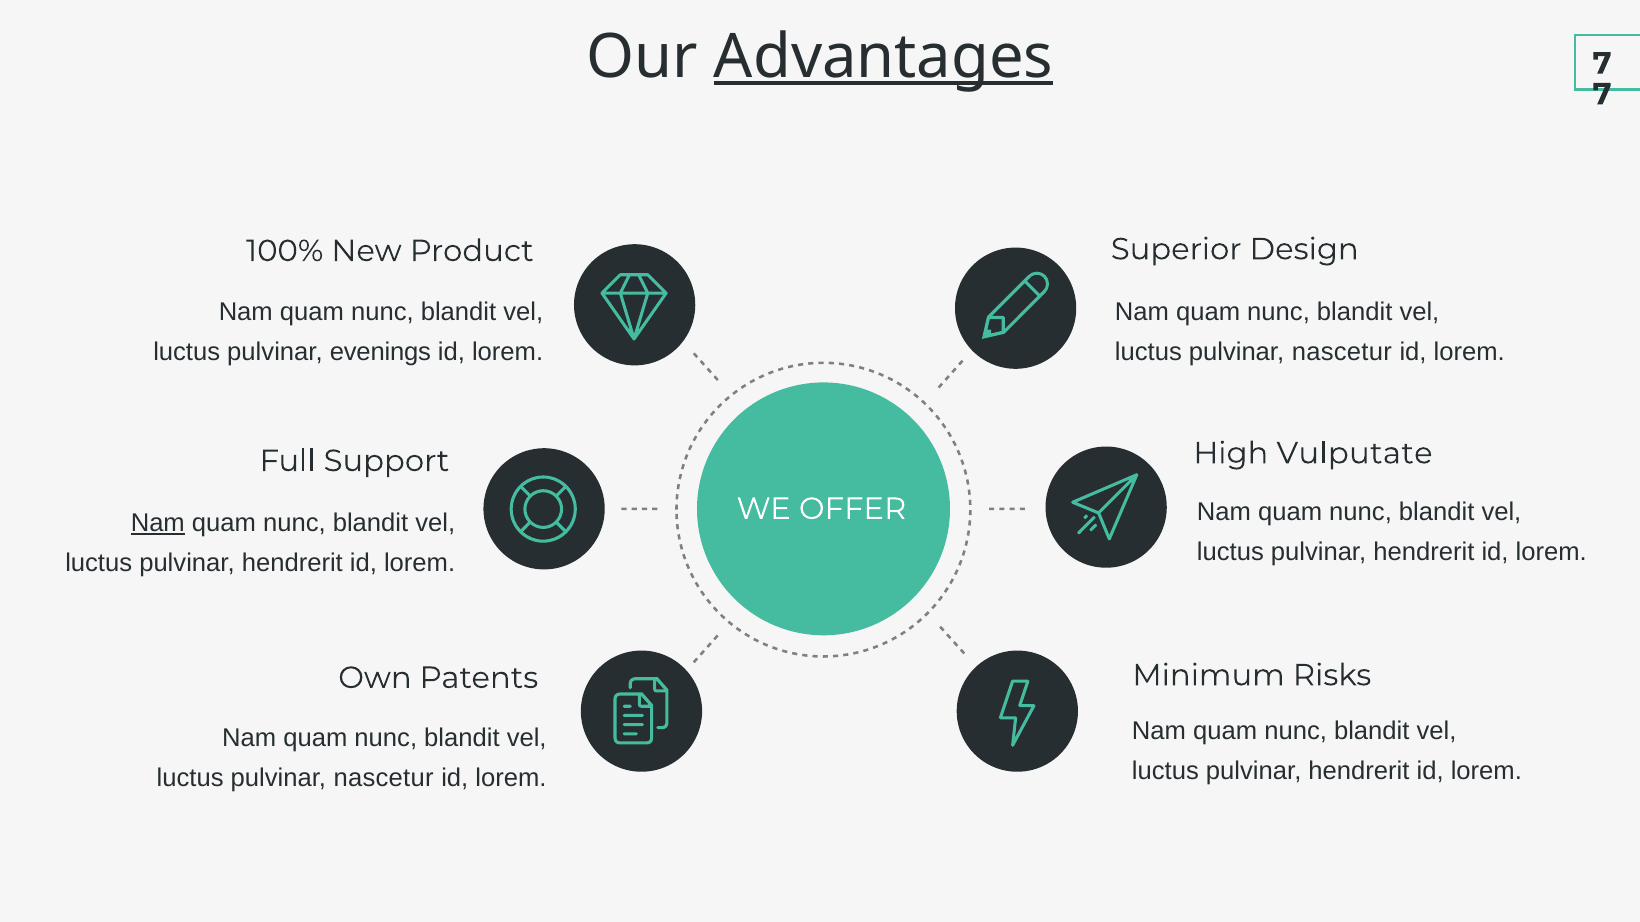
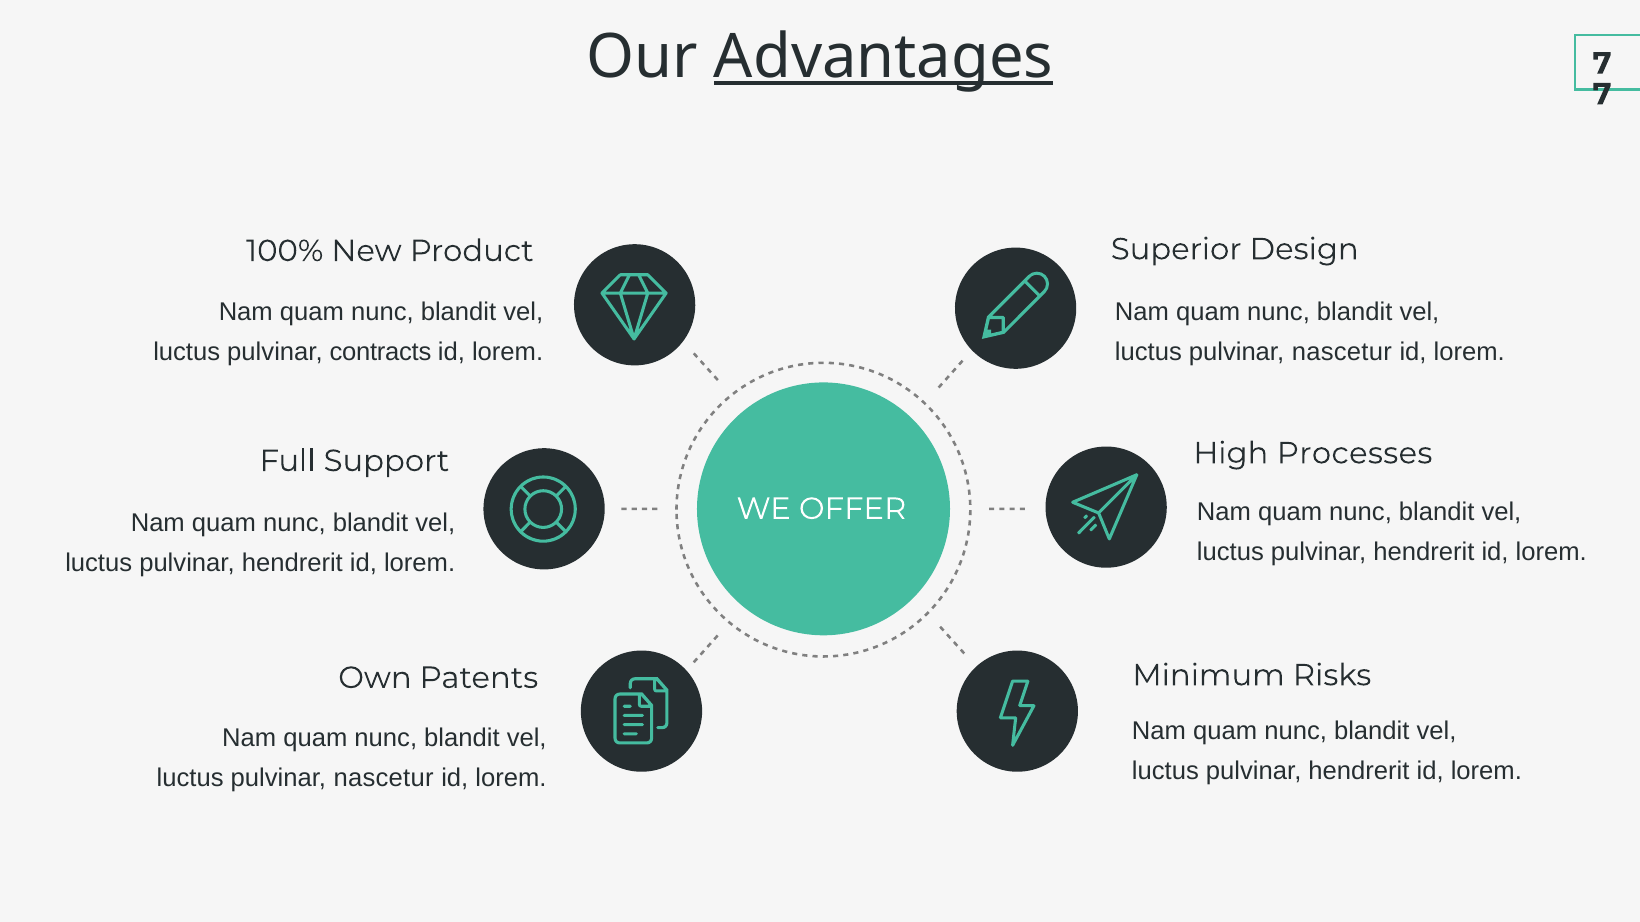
evenings: evenings -> contracts
Vulputate: Vulputate -> Processes
Nam at (158, 523) underline: present -> none
